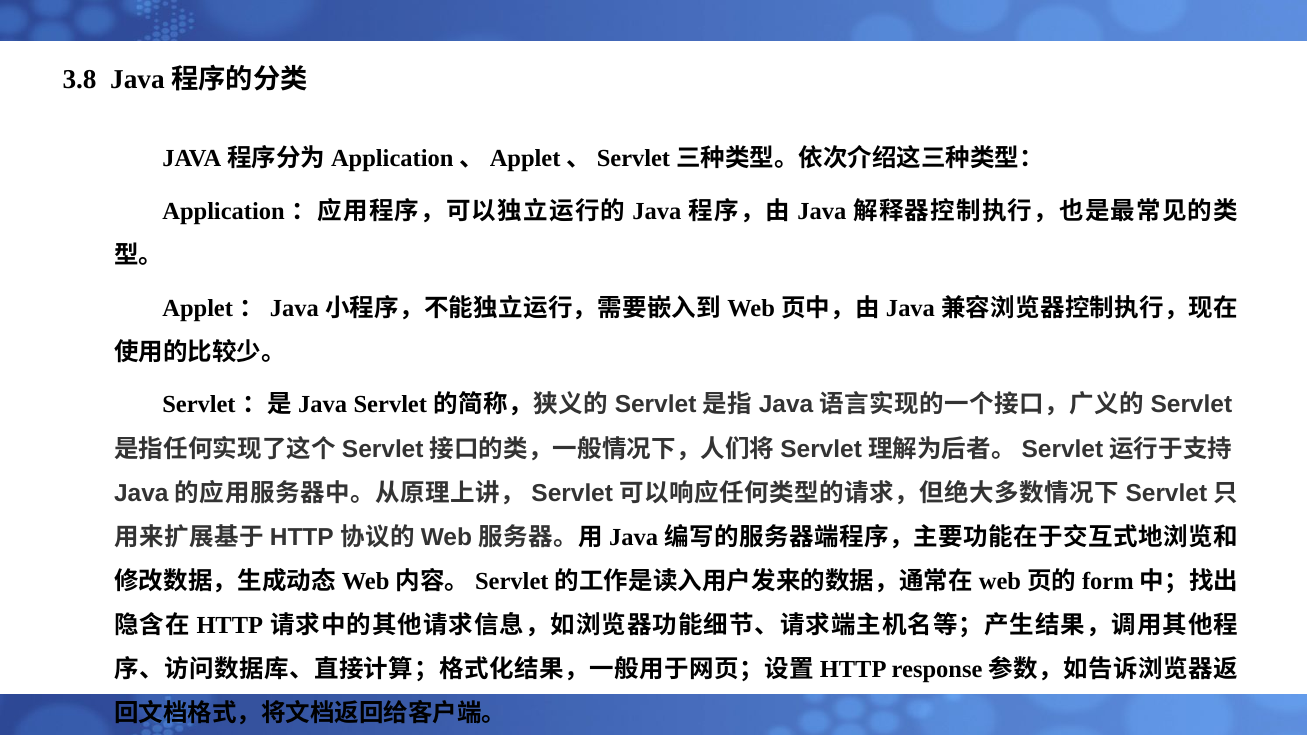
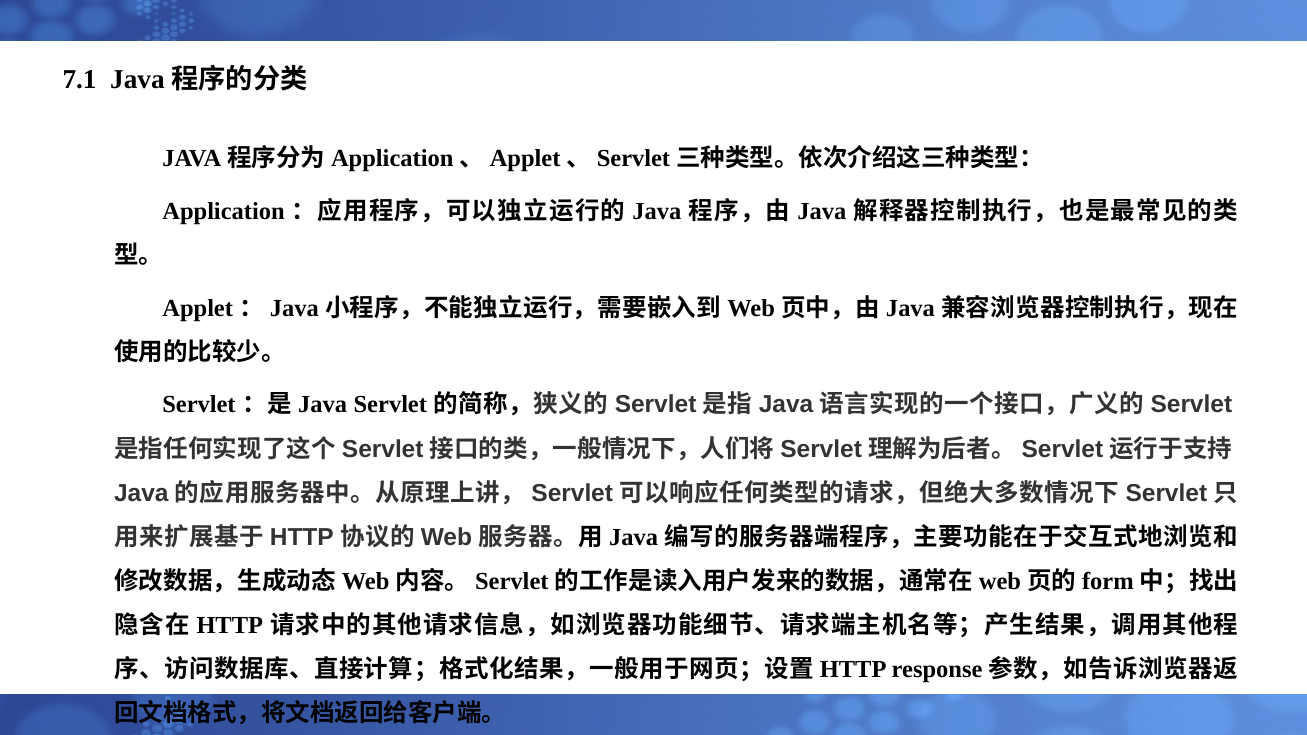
3.8: 3.8 -> 7.1
